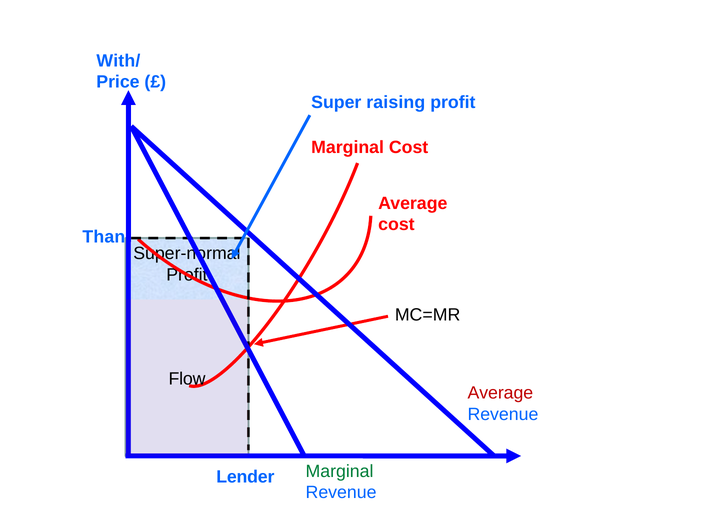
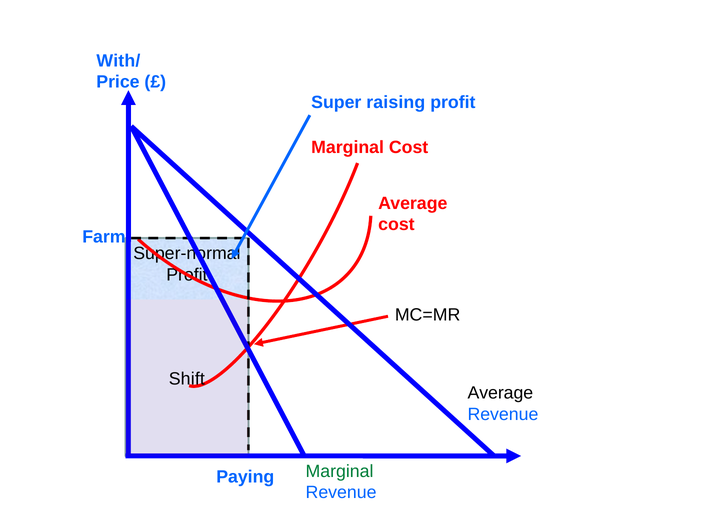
Than: Than -> Farm
Flow: Flow -> Shift
Average at (500, 393) colour: red -> black
Lender: Lender -> Paying
